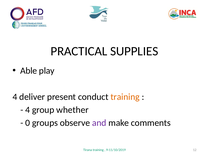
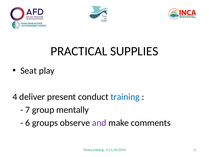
Able: Able -> Seat
training at (125, 97) colour: orange -> blue
4 at (28, 110): 4 -> 7
whether: whether -> mentally
0: 0 -> 6
